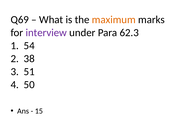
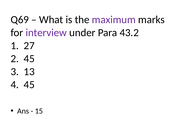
maximum colour: orange -> purple
62.3: 62.3 -> 43.2
54: 54 -> 27
2 38: 38 -> 45
51: 51 -> 13
4 50: 50 -> 45
